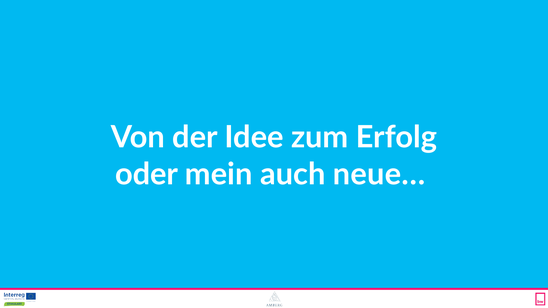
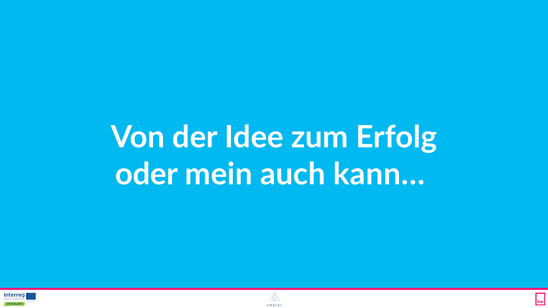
neue…: neue… -> kann…
